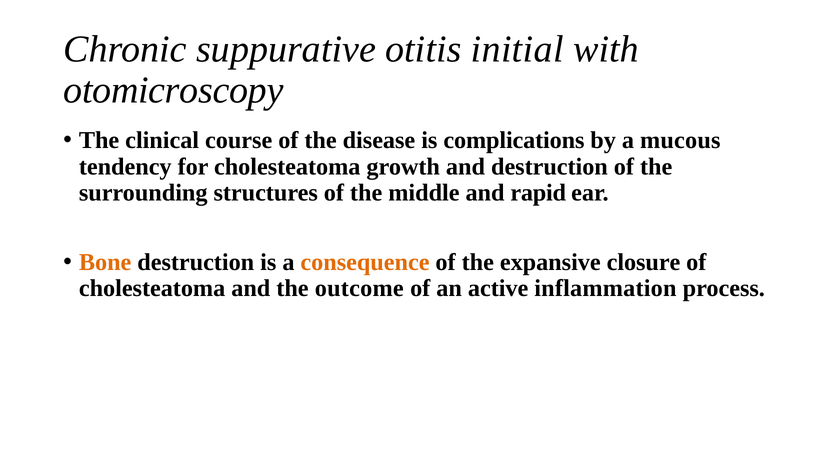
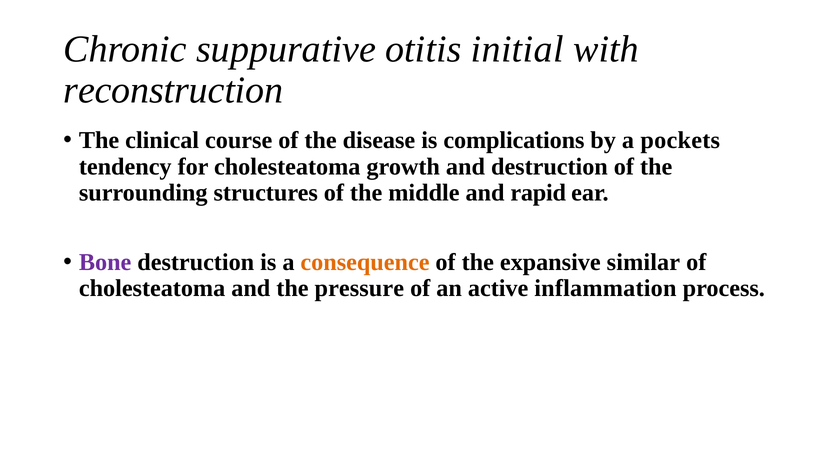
otomicroscopy: otomicroscopy -> reconstruction
mucous: mucous -> pockets
Bone colour: orange -> purple
closure: closure -> similar
outcome: outcome -> pressure
